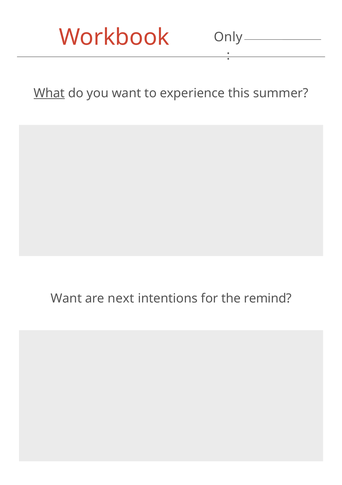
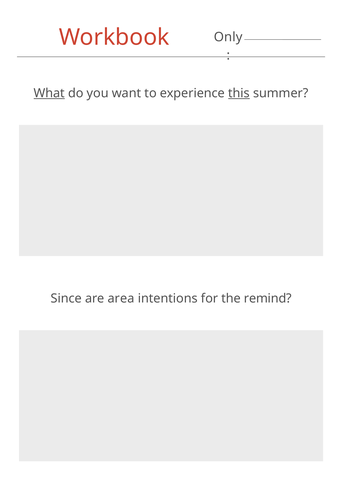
this underline: none -> present
Want at (66, 298): Want -> Since
next: next -> area
